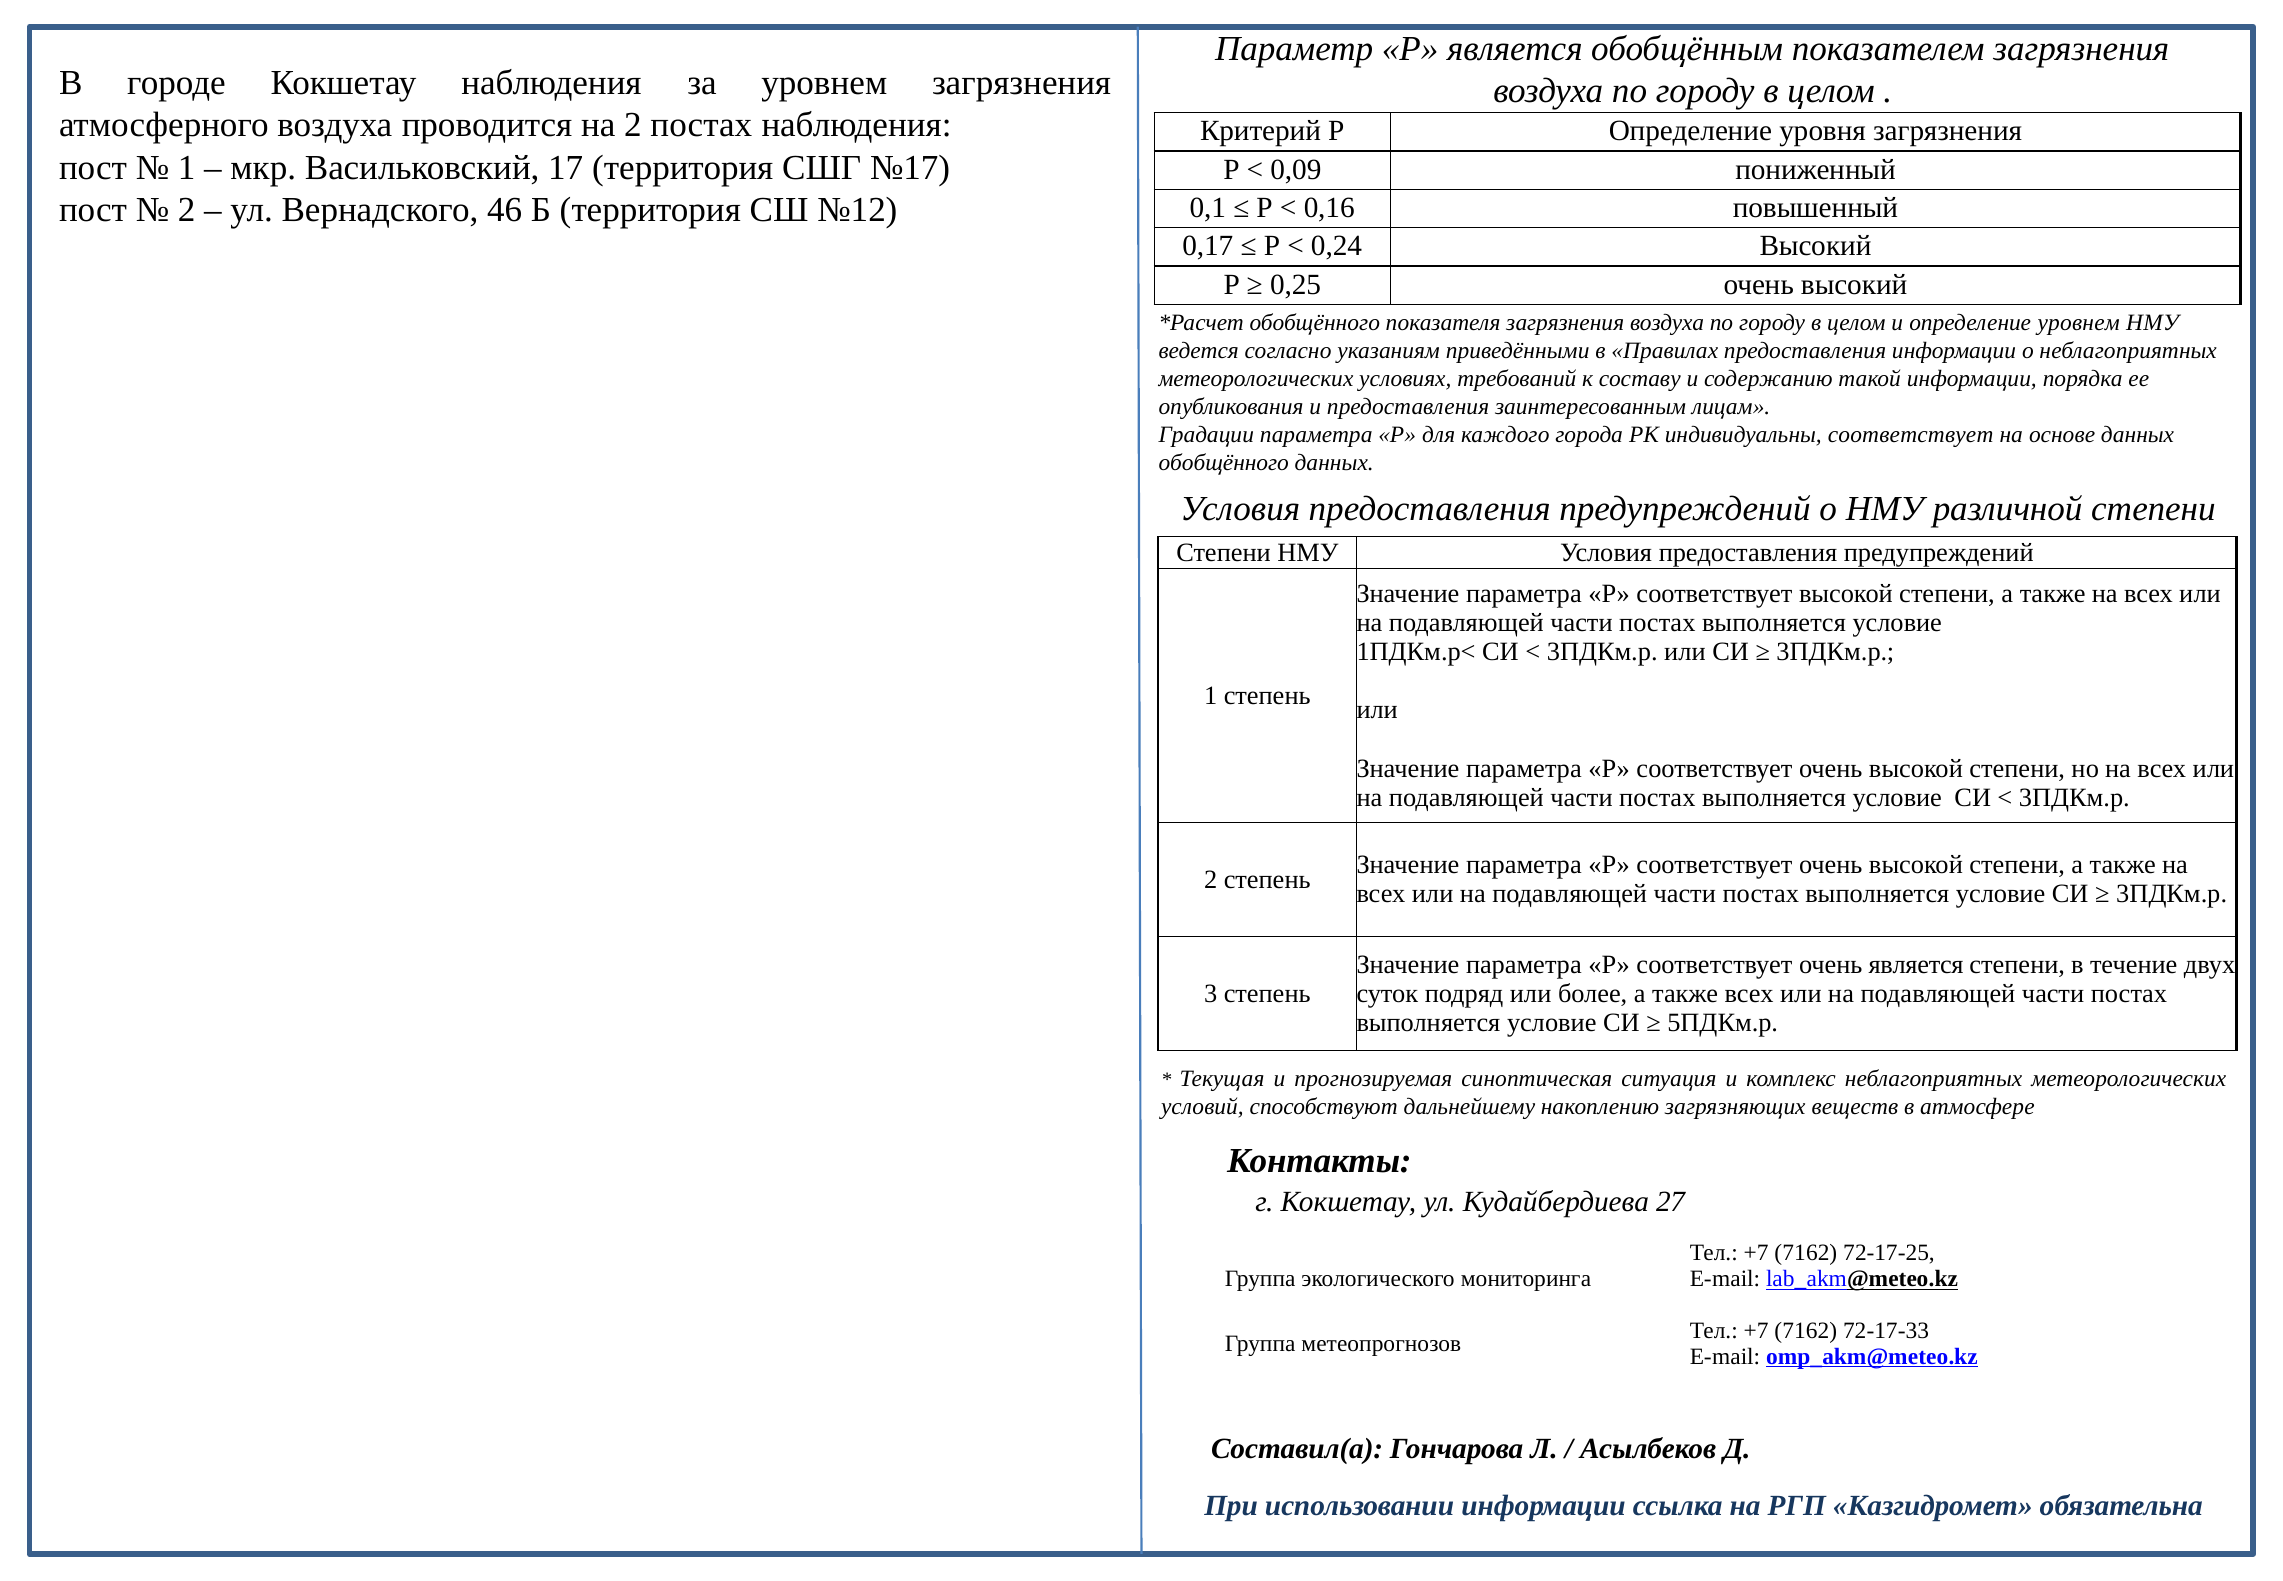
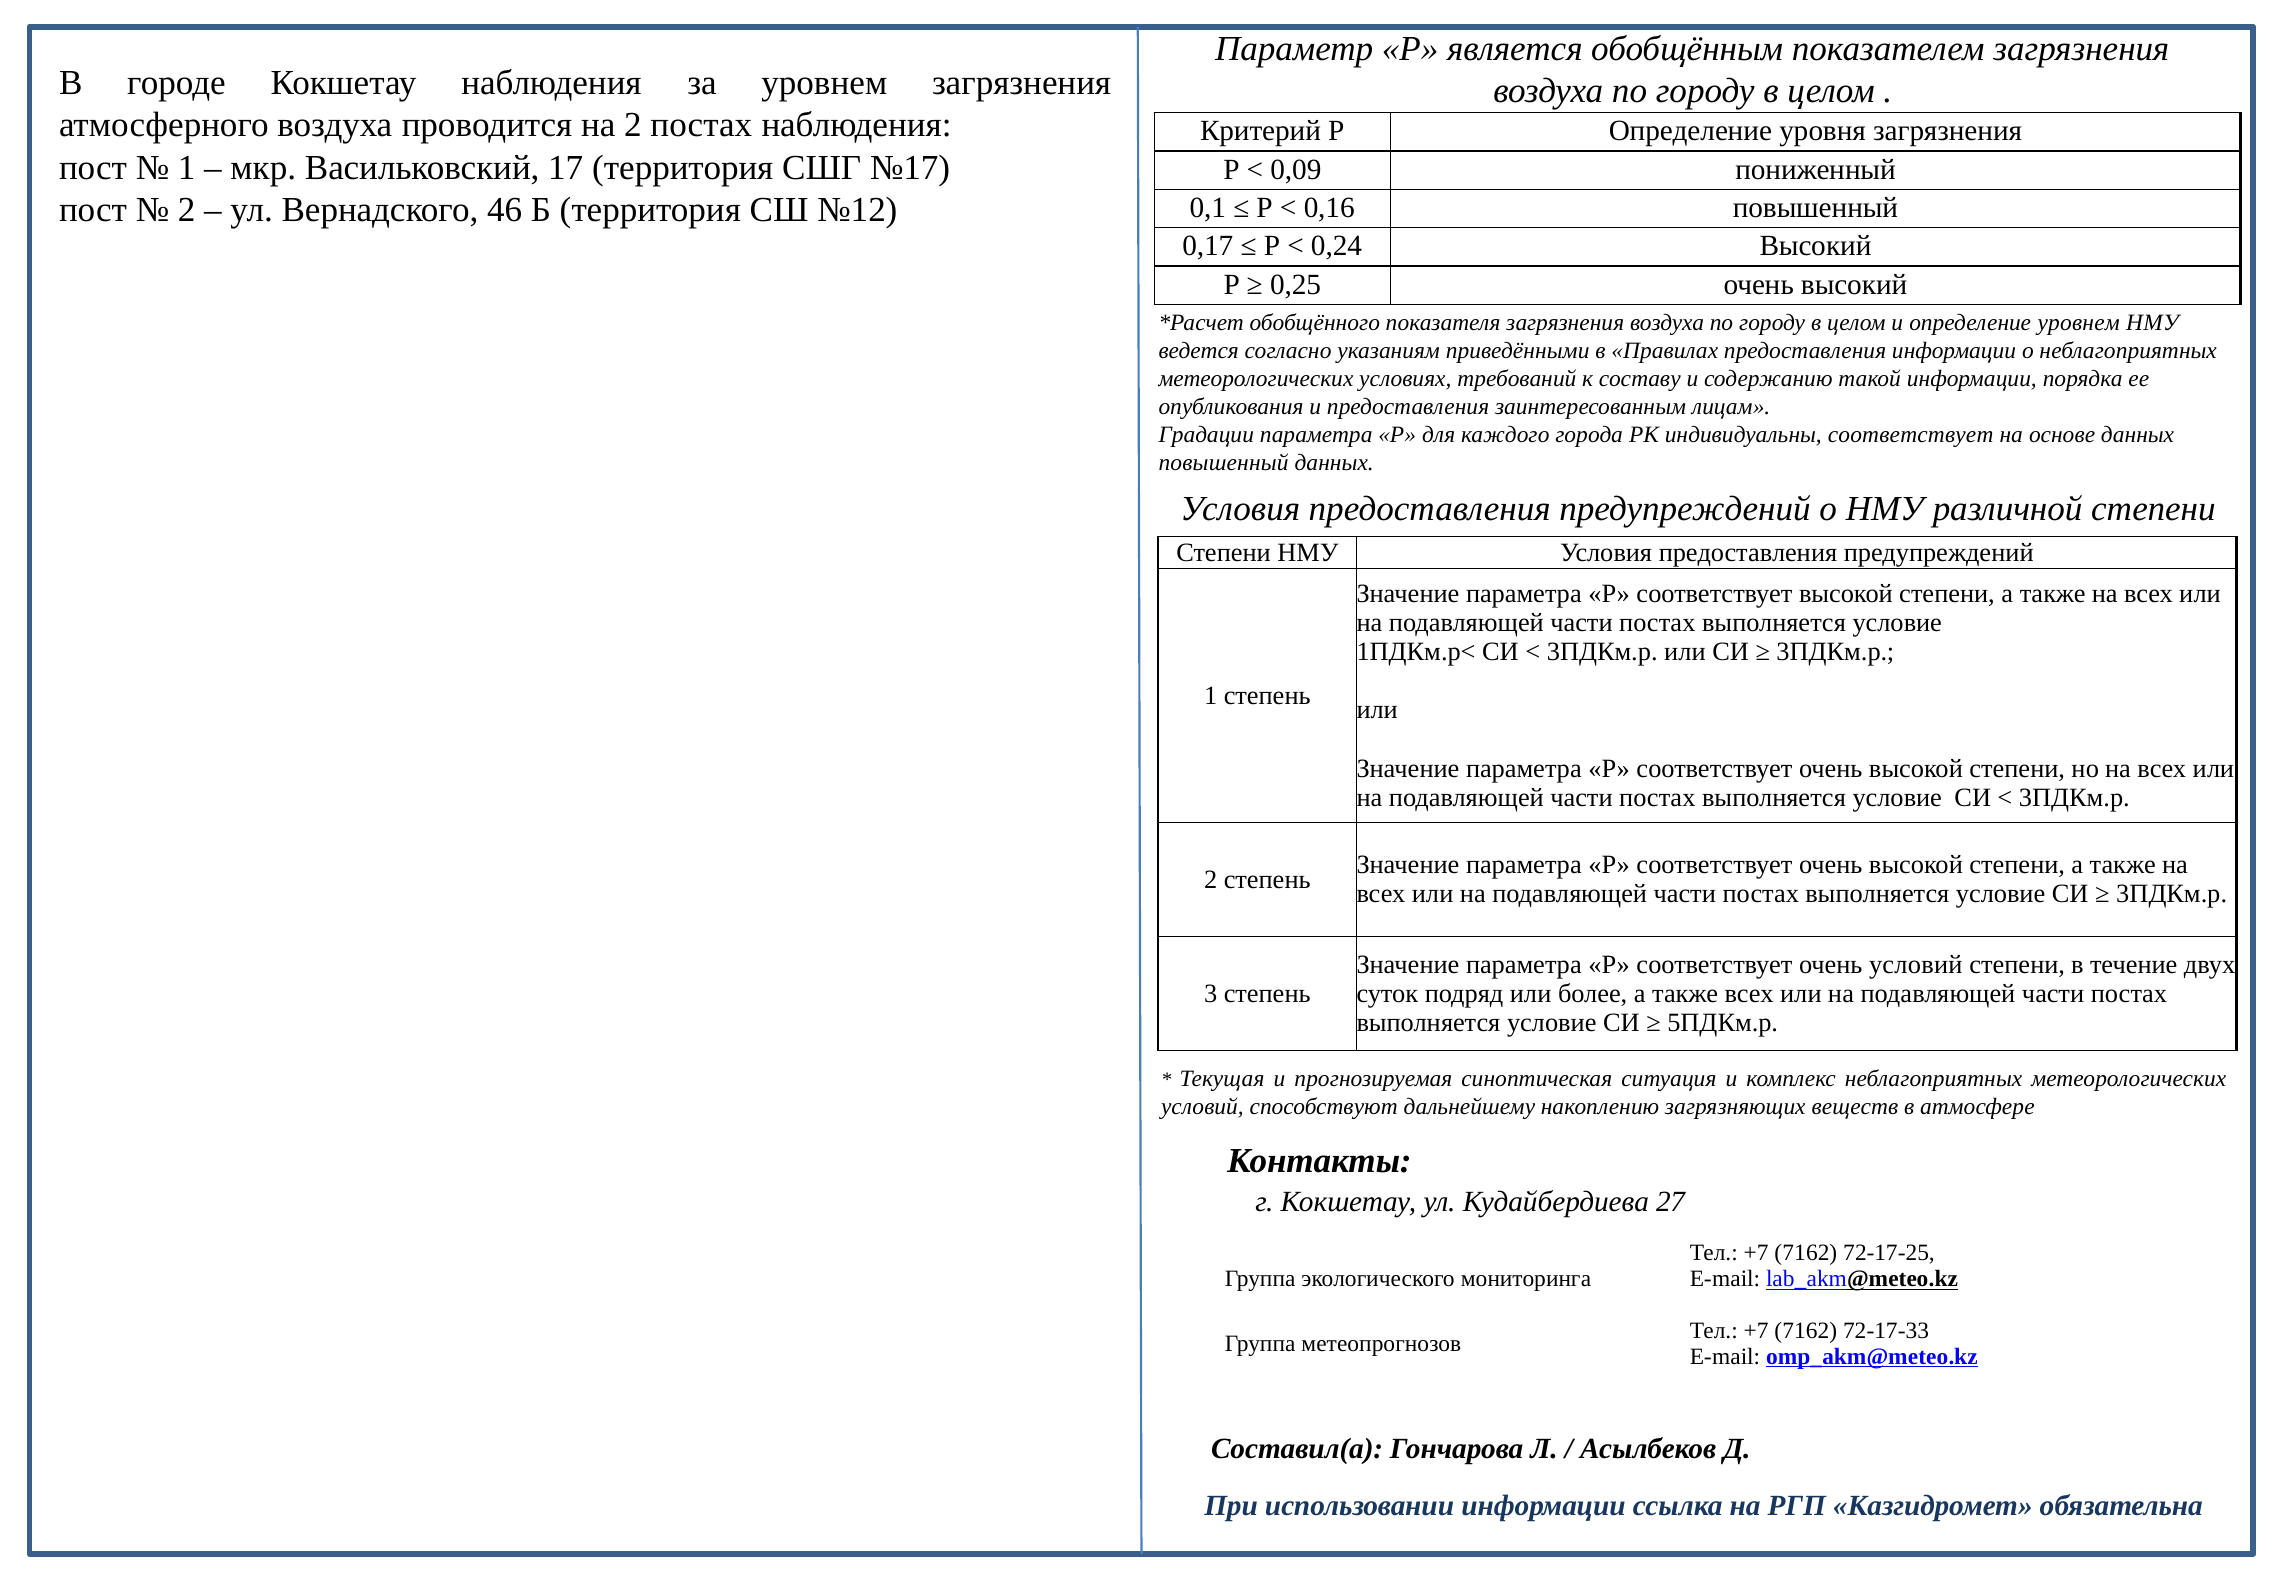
обобщённого at (1224, 463): обобщённого -> повышенный
очень является: является -> условий
